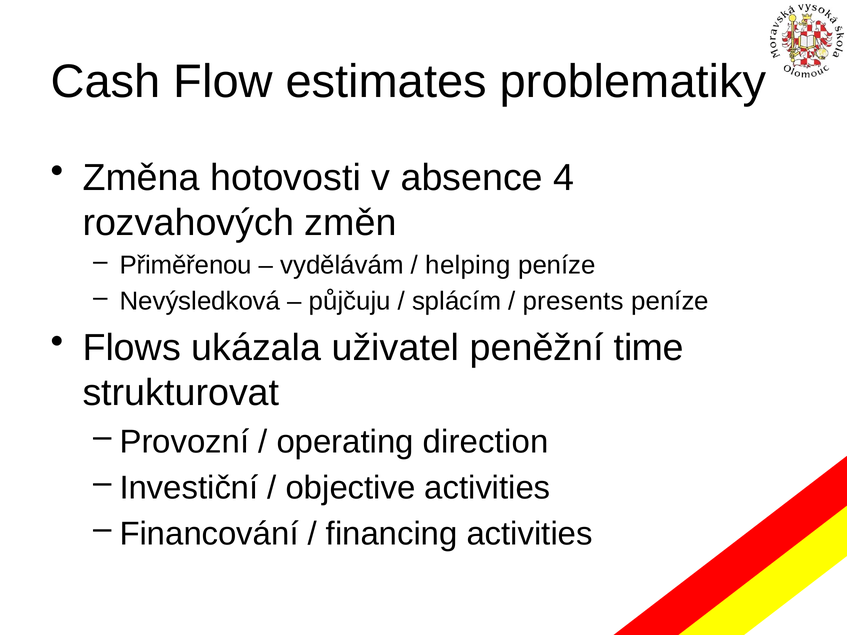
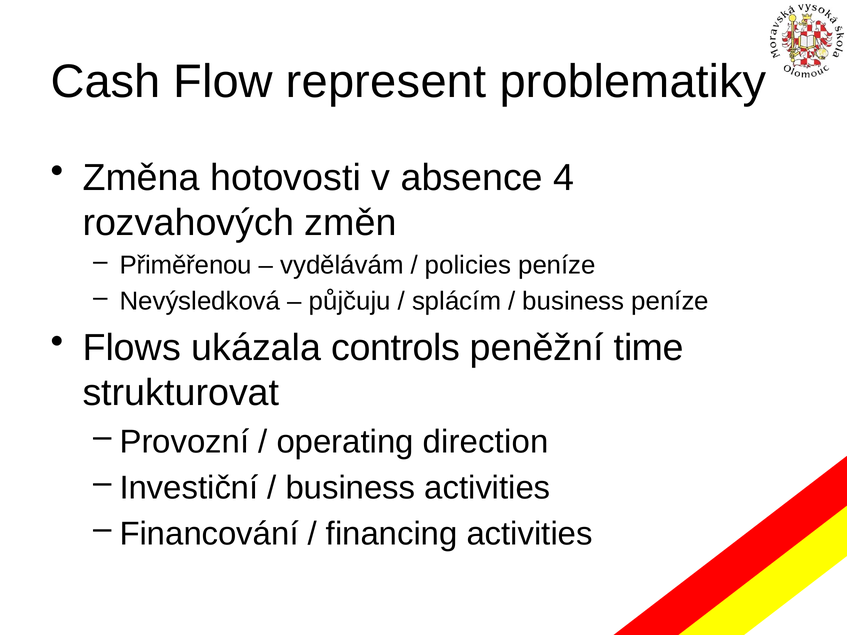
estimates: estimates -> represent
helping: helping -> policies
presents at (573, 302): presents -> business
uživatel: uživatel -> controls
objective at (351, 488): objective -> business
